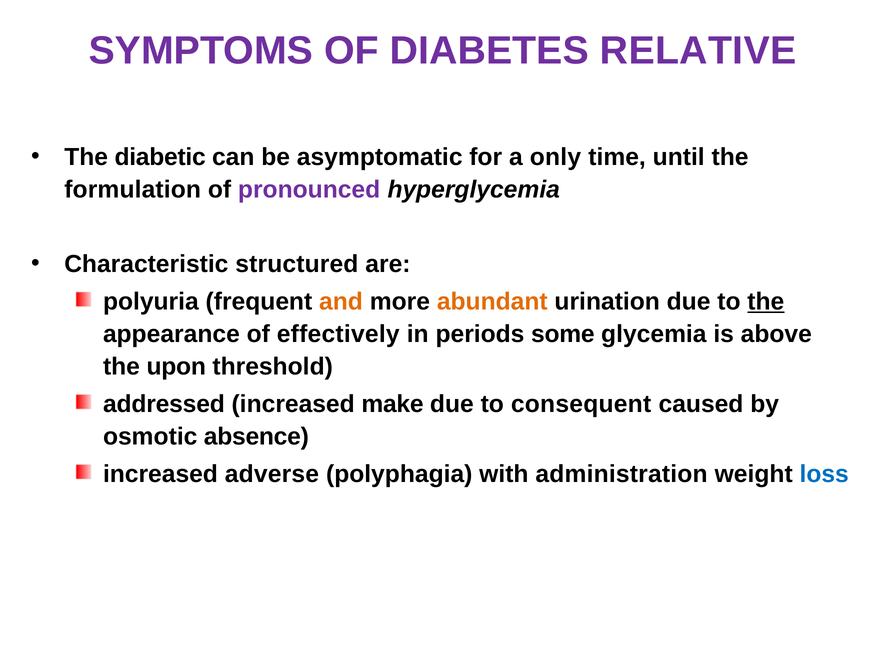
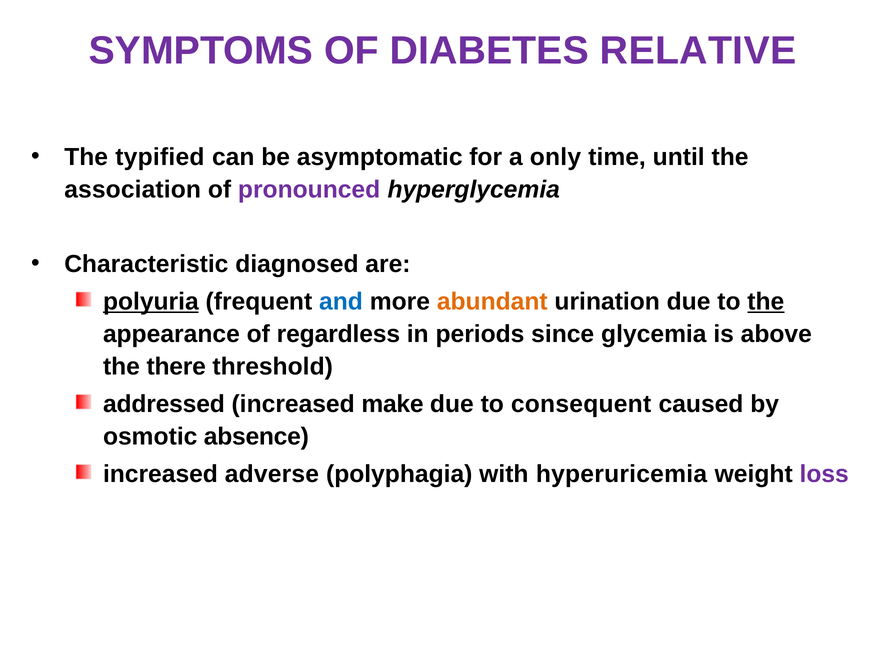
diabetic: diabetic -> typified
formulation: formulation -> association
structured: structured -> diagnosed
polyuria underline: none -> present
and colour: orange -> blue
effectively: effectively -> regardless
some: some -> since
upon: upon -> there
administration: administration -> hyperuricemia
loss colour: blue -> purple
